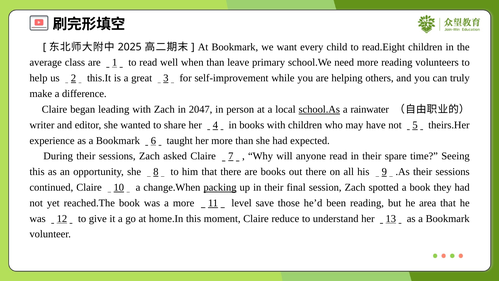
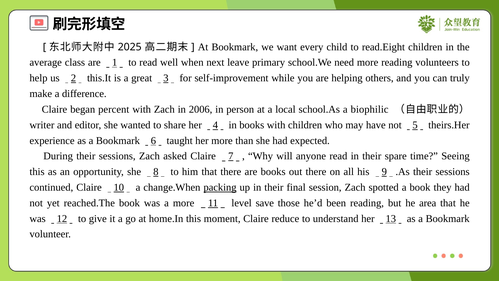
when than: than -> next
leading: leading -> percent
2047: 2047 -> 2006
school.As underline: present -> none
rainwater: rainwater -> biophilic
